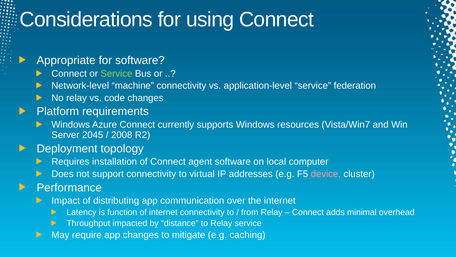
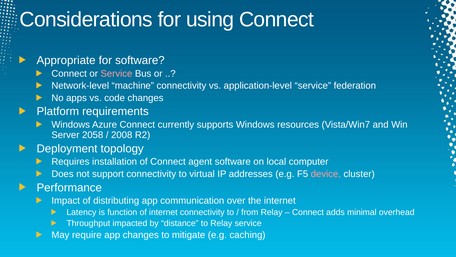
Service at (116, 73) colour: light green -> pink
No relay: relay -> apps
2045: 2045 -> 2058
